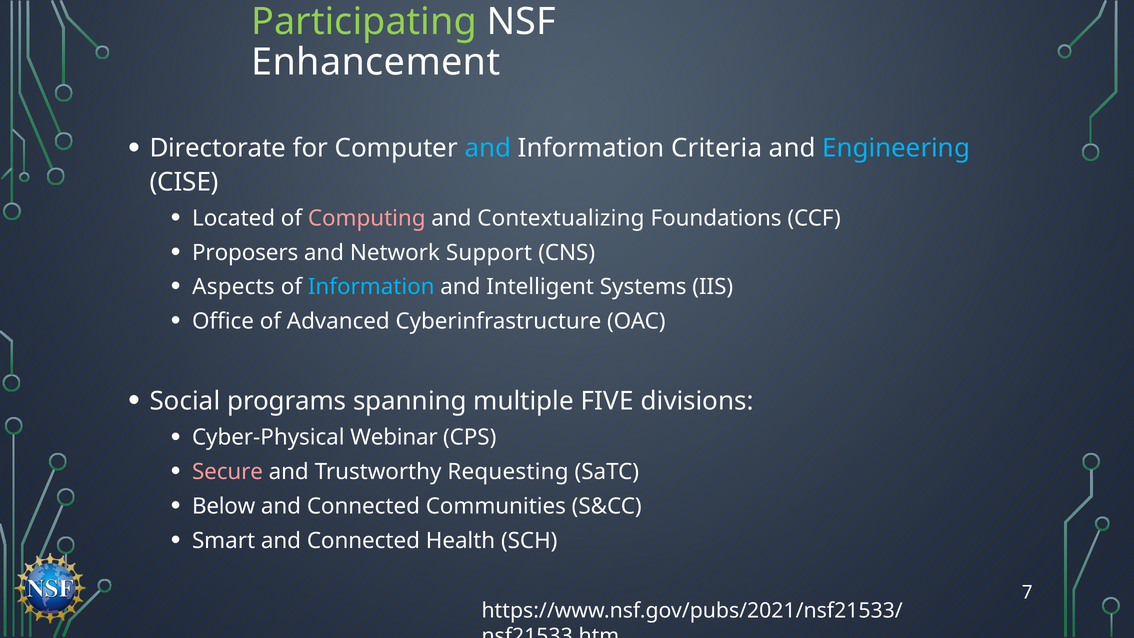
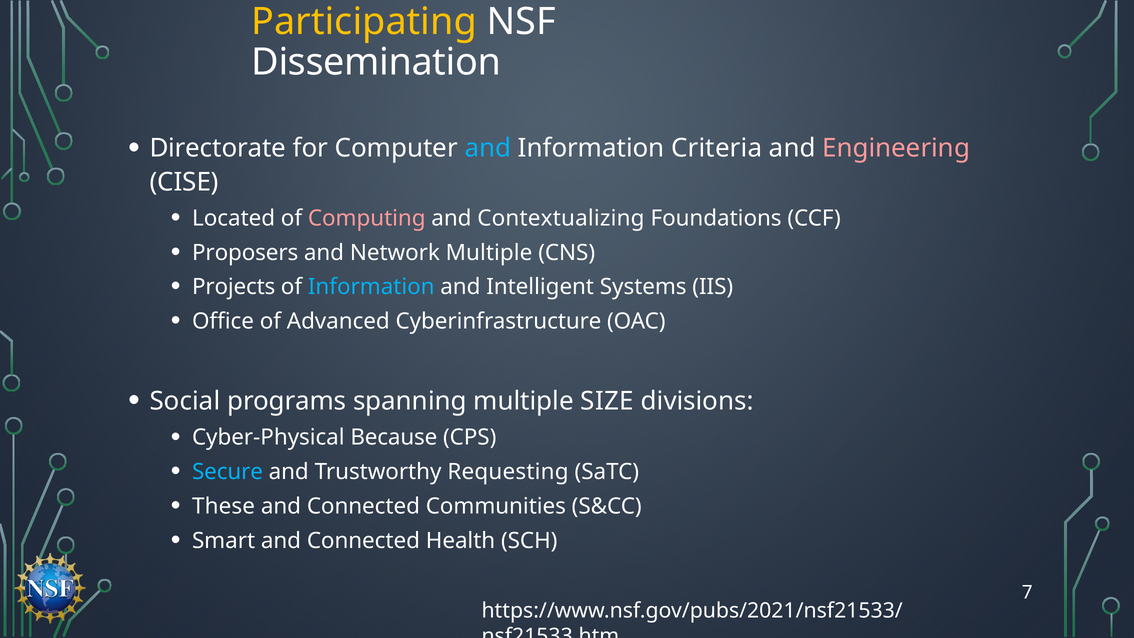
Participating colour: light green -> yellow
Enhancement: Enhancement -> Dissemination
Engineering colour: light blue -> pink
Network Support: Support -> Multiple
Aspects: Aspects -> Projects
FIVE: FIVE -> SIZE
Webinar: Webinar -> Because
Secure colour: pink -> light blue
Below: Below -> These
